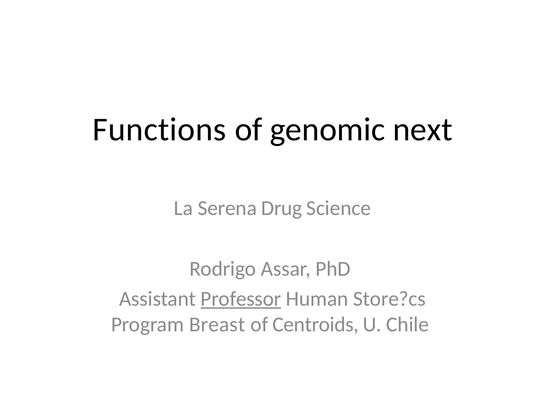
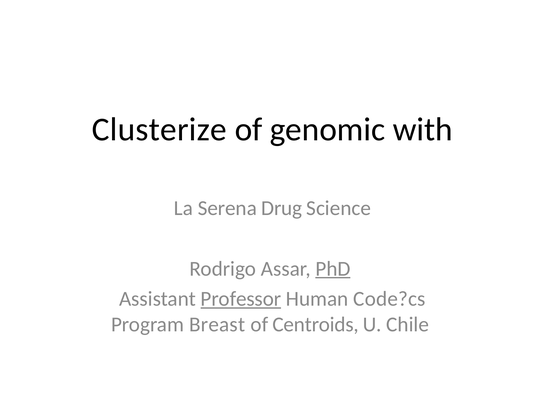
Functions: Functions -> Clusterize
next: next -> with
PhD underline: none -> present
Store?cs: Store?cs -> Code?cs
